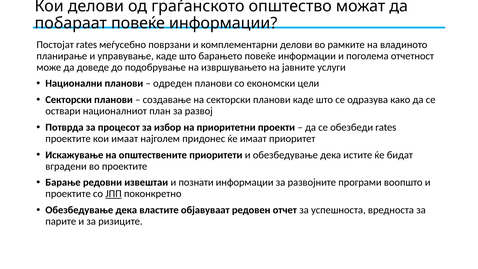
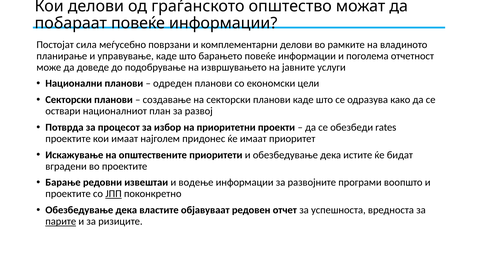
Постојат rates: rates -> сила
познати: познати -> водење
парите underline: none -> present
